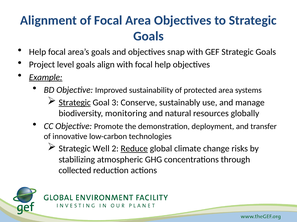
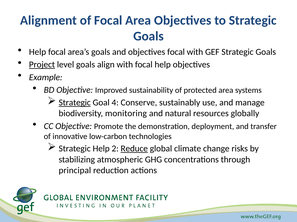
objectives snap: snap -> focal
Project underline: none -> present
Example underline: present -> none
3: 3 -> 4
Strategic Well: Well -> Help
collected: collected -> principal
